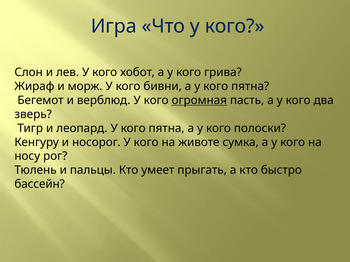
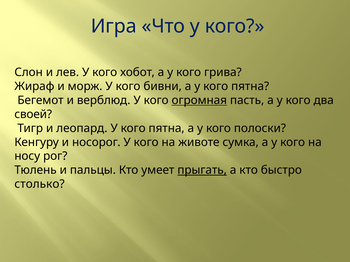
зверь: зверь -> своей
прыгать underline: none -> present
бассейн: бассейн -> столько
